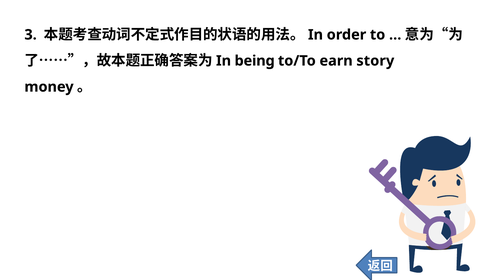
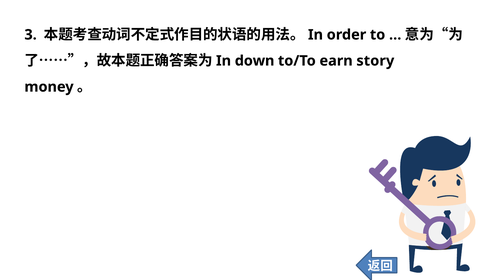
being: being -> down
